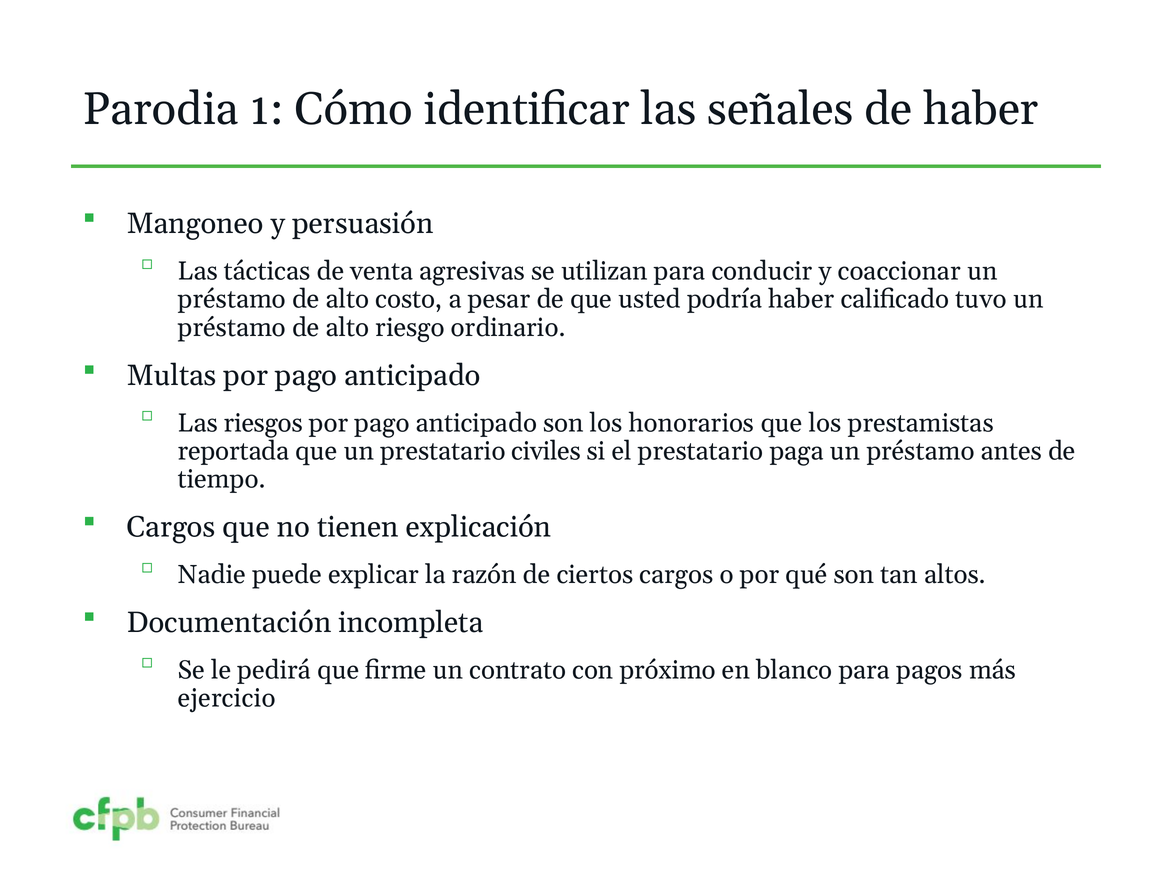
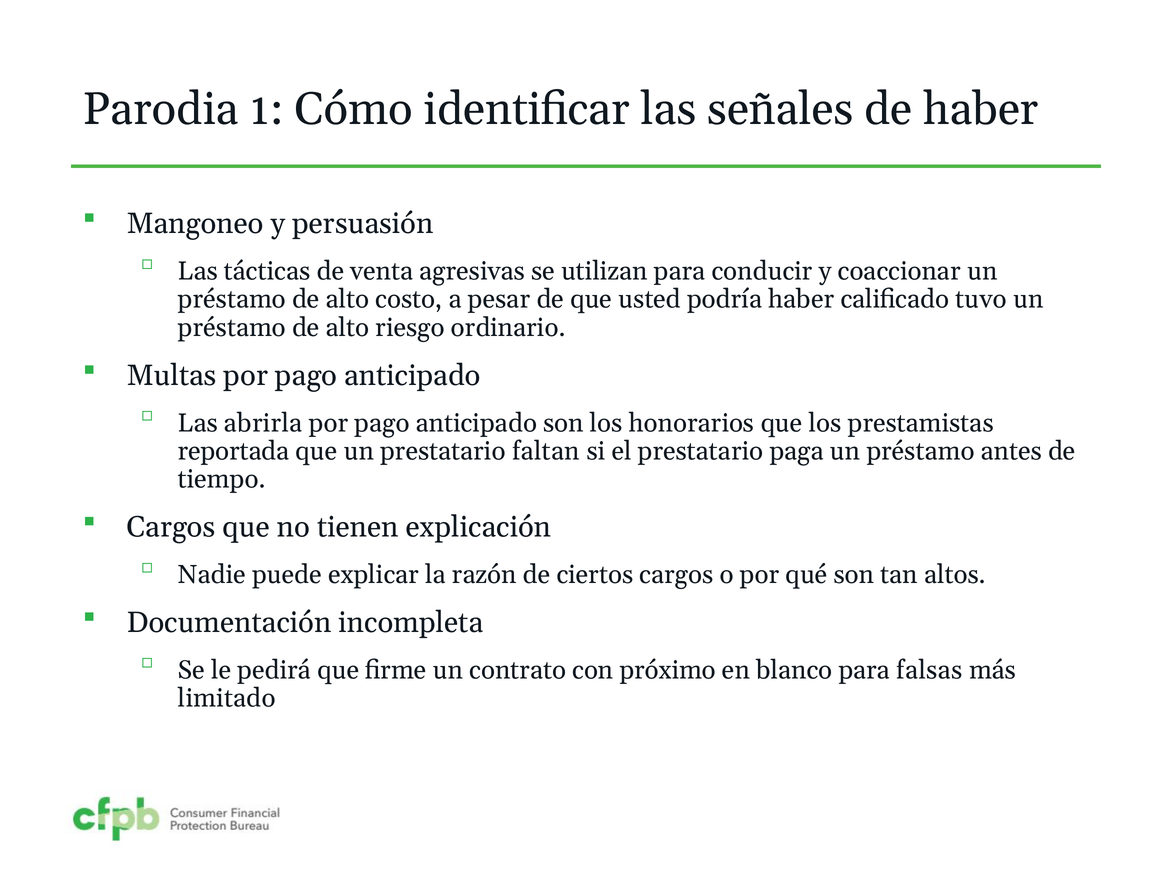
riesgos: riesgos -> abrirla
civiles: civiles -> faltan
pagos: pagos -> falsas
ejercicio: ejercicio -> limitado
